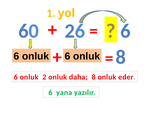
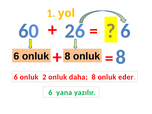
6 at (68, 56): 6 -> 8
